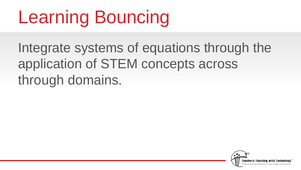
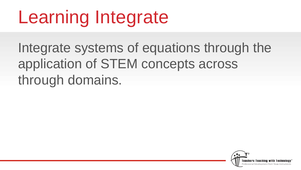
Learning Bouncing: Bouncing -> Integrate
